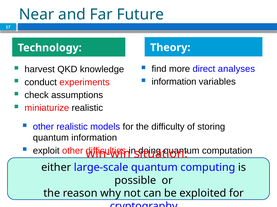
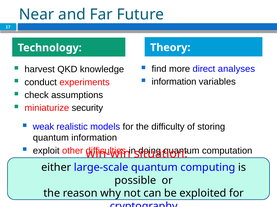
miniaturize realistic: realistic -> security
other at (43, 127): other -> weak
